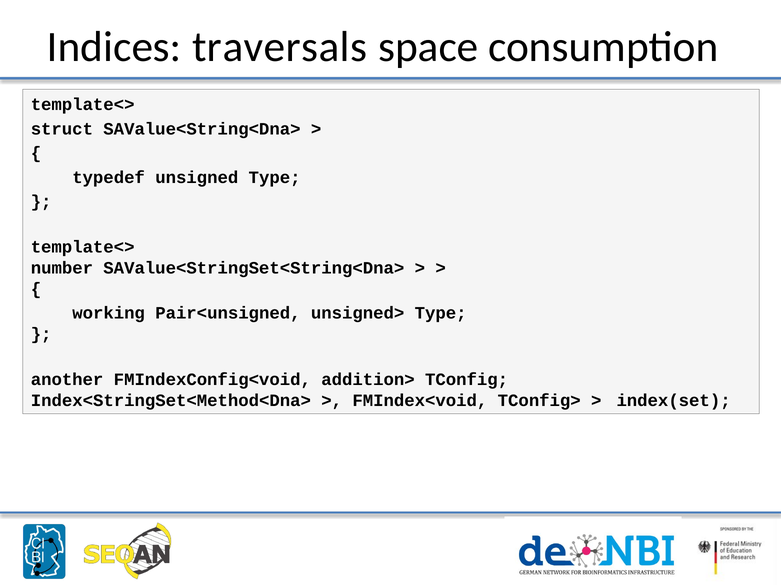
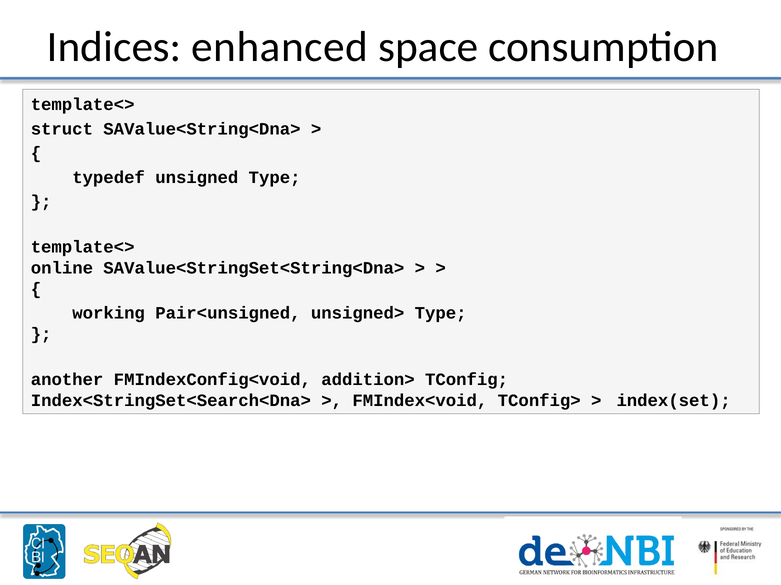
traversals: traversals -> enhanced
number: number -> online
Index<StringSet<Method<Dna>: Index<StringSet<Method<Dna> -> Index<StringSet<Search<Dna>
